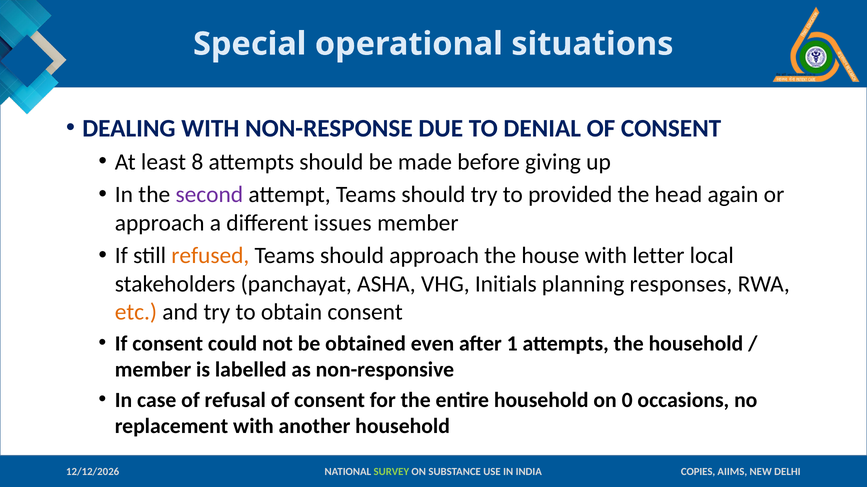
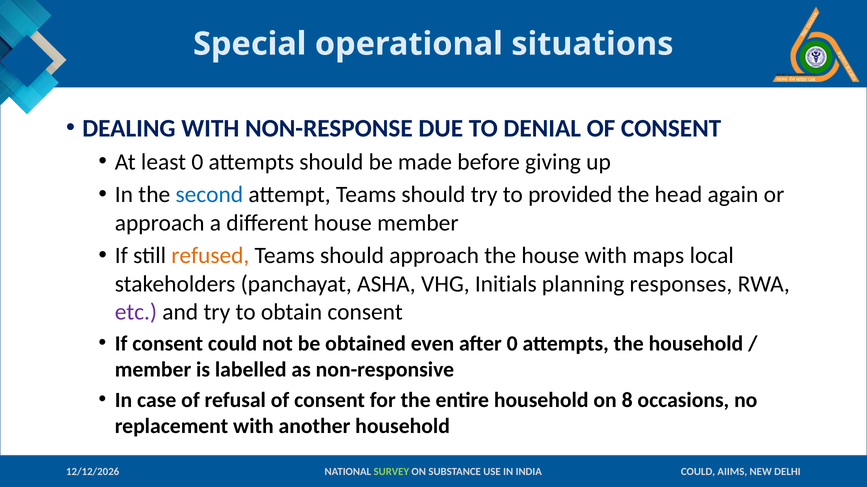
least 8: 8 -> 0
second colour: purple -> blue
different issues: issues -> house
letter: letter -> maps
etc colour: orange -> purple
after 1: 1 -> 0
0: 0 -> 8
INDIA COPIES: COPIES -> COULD
